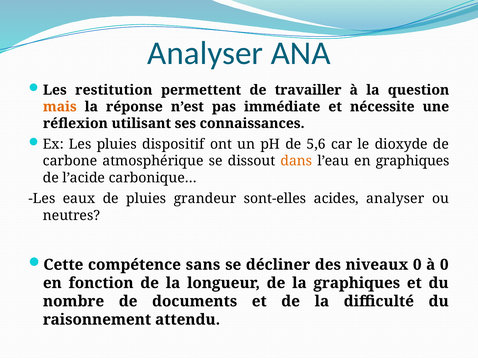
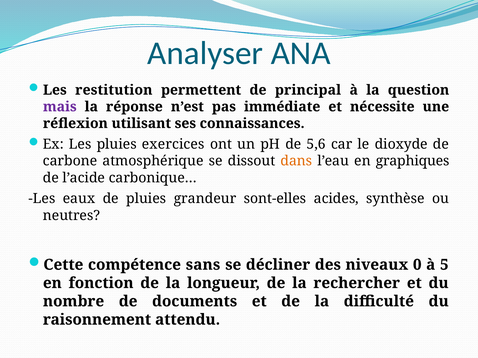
travailler: travailler -> principal
mais colour: orange -> purple
dispositif: dispositif -> exercices
acides analyser: analyser -> synthèse
à 0: 0 -> 5
la graphiques: graphiques -> rechercher
